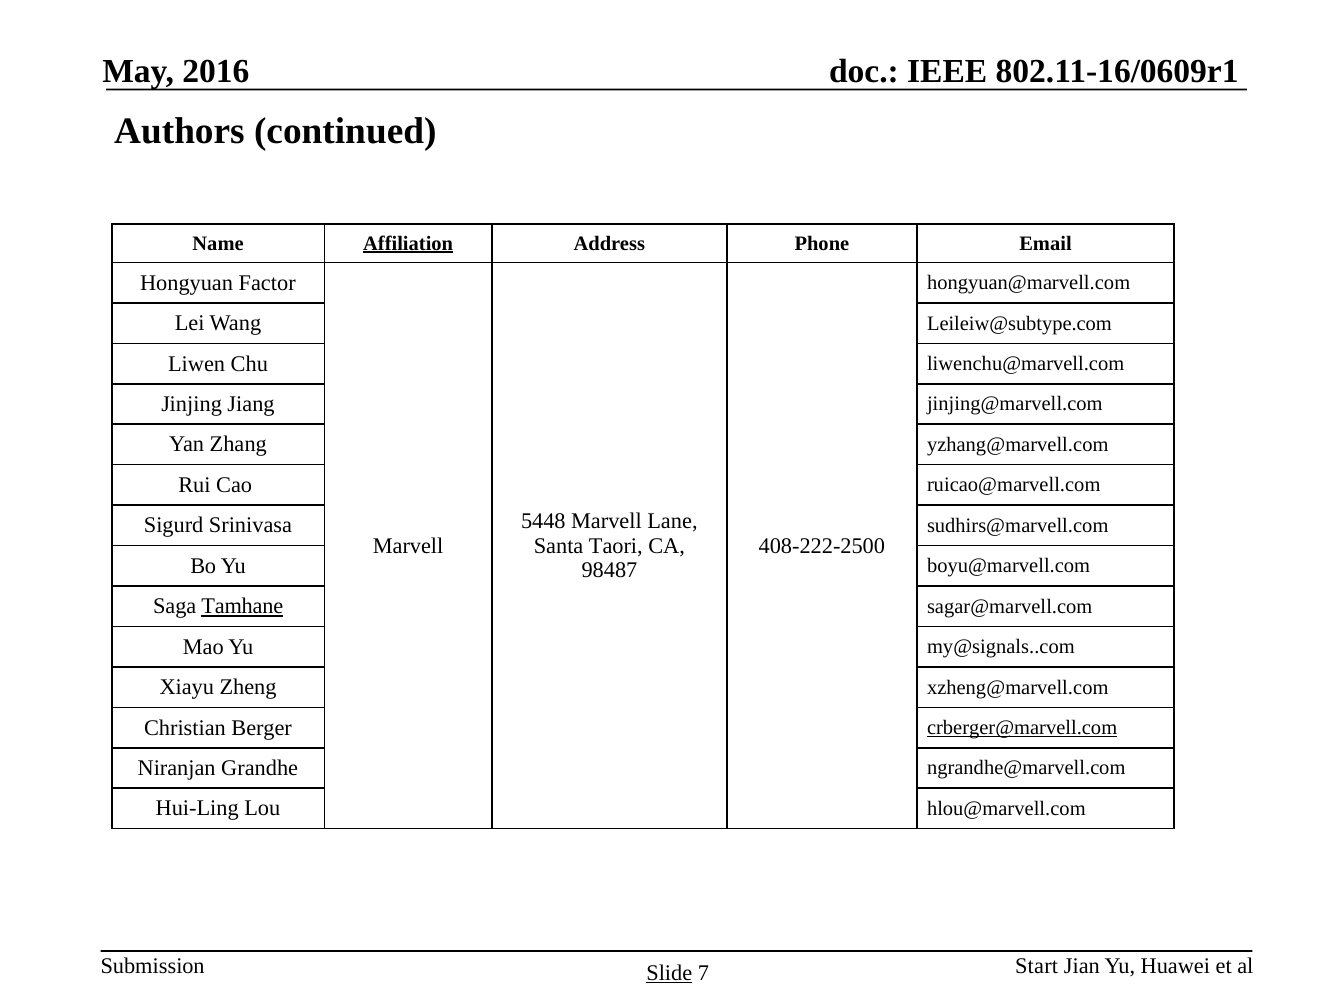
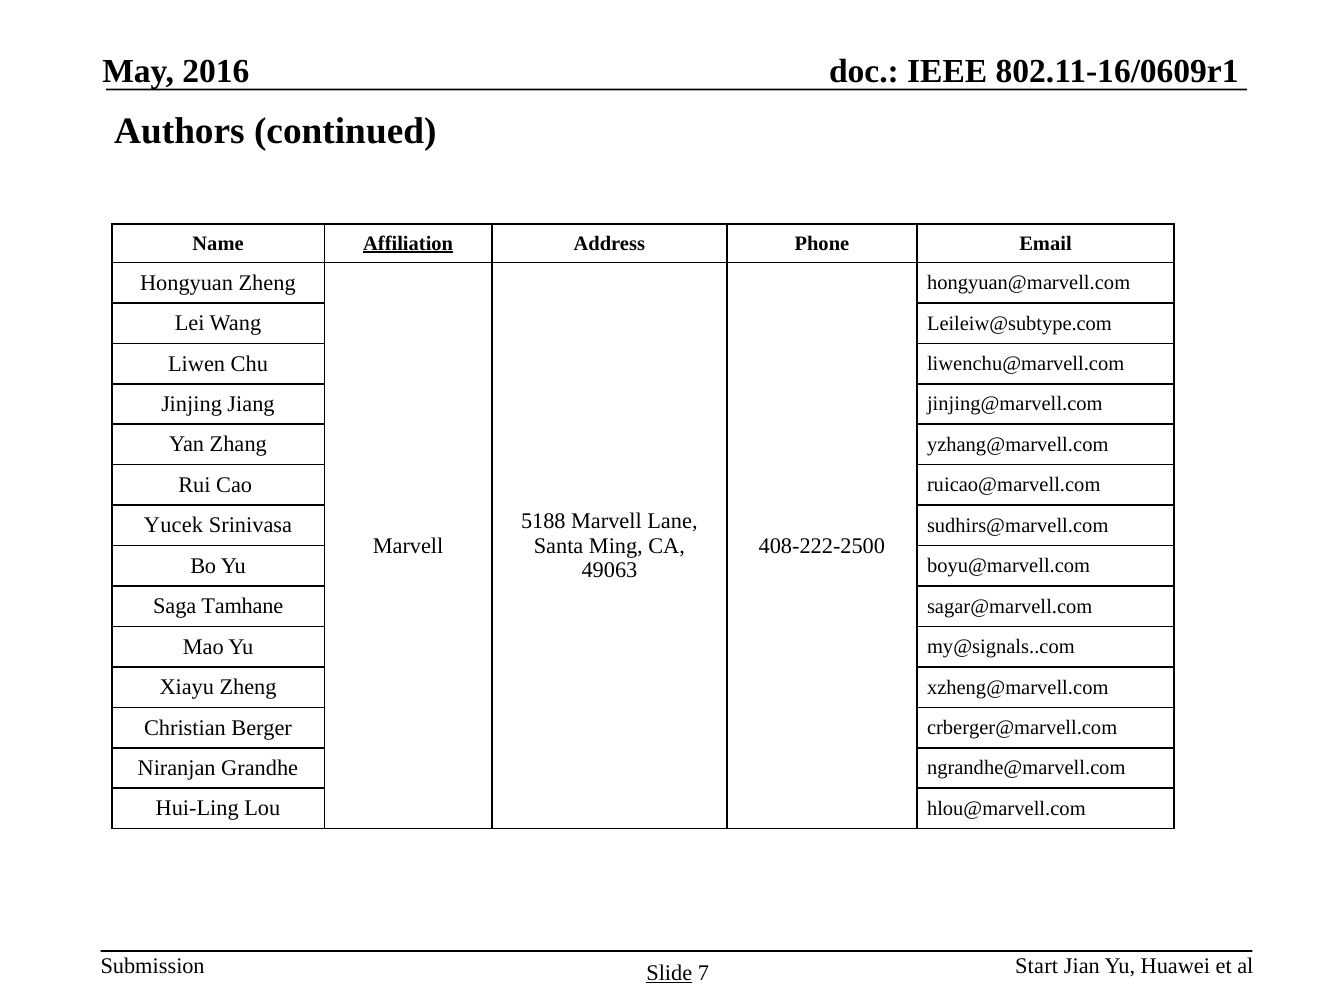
Hongyuan Factor: Factor -> Zheng
5448: 5448 -> 5188
Sigurd: Sigurd -> Yucek
Taori: Taori -> Ming
98487: 98487 -> 49063
Tamhane underline: present -> none
crberger@marvell.com underline: present -> none
